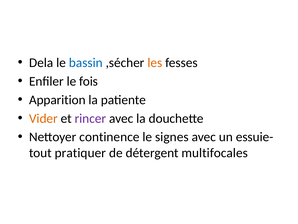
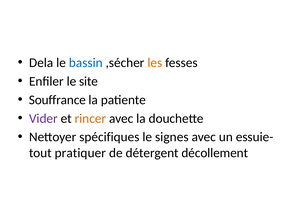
fois: fois -> site
Apparition: Apparition -> Souffrance
Vider colour: orange -> purple
rincer colour: purple -> orange
continence: continence -> spécifiques
multifocales: multifocales -> décollement
